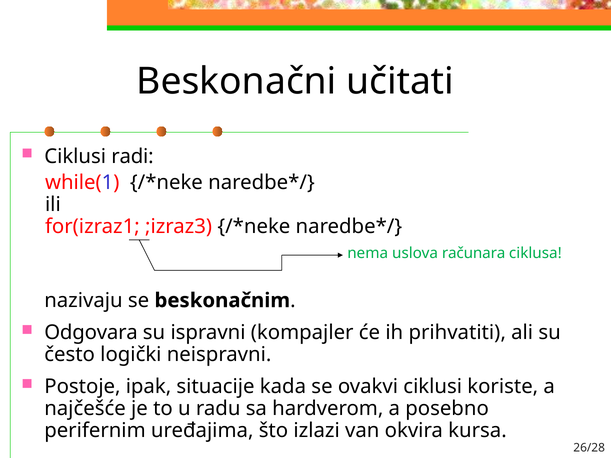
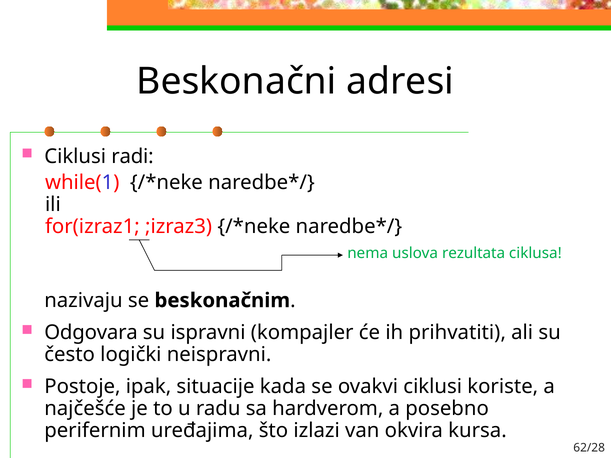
učitati: učitati -> adresi
računara: računara -> rezultata
26/28: 26/28 -> 62/28
